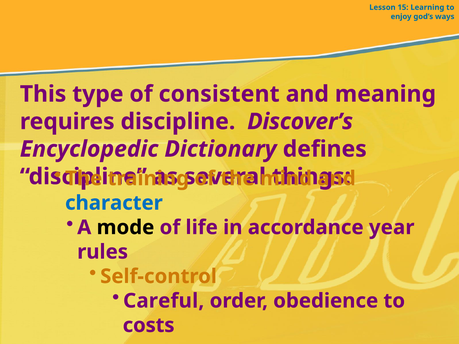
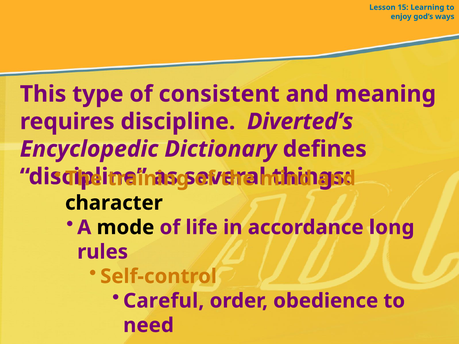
Discover’s: Discover’s -> Diverted’s
character colour: blue -> black
year: year -> long
costs: costs -> need
